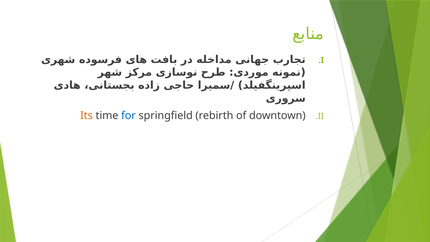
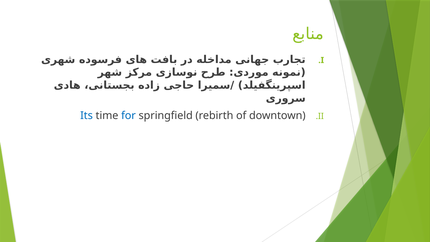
Its colour: orange -> blue
